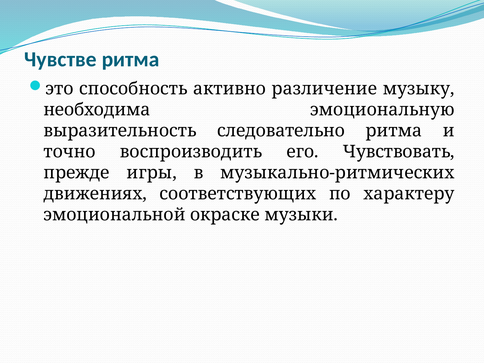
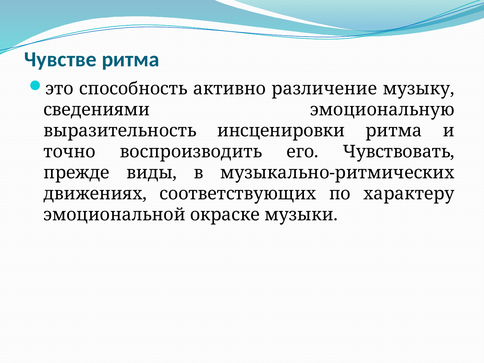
необходима: необходима -> сведениями
следовательно: следовательно -> инсценировки
игры: игры -> виды
